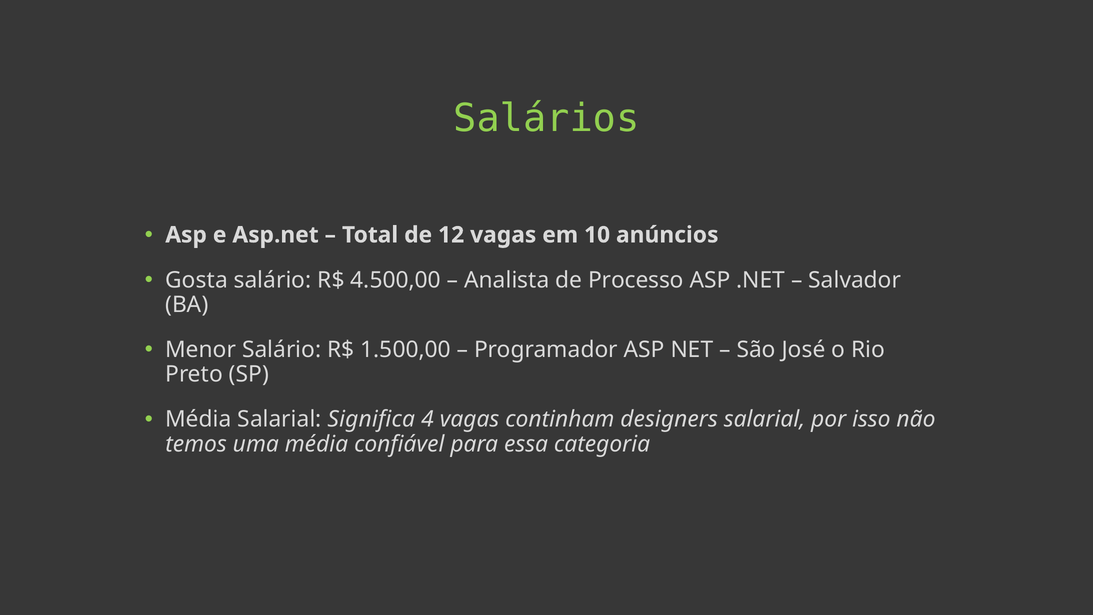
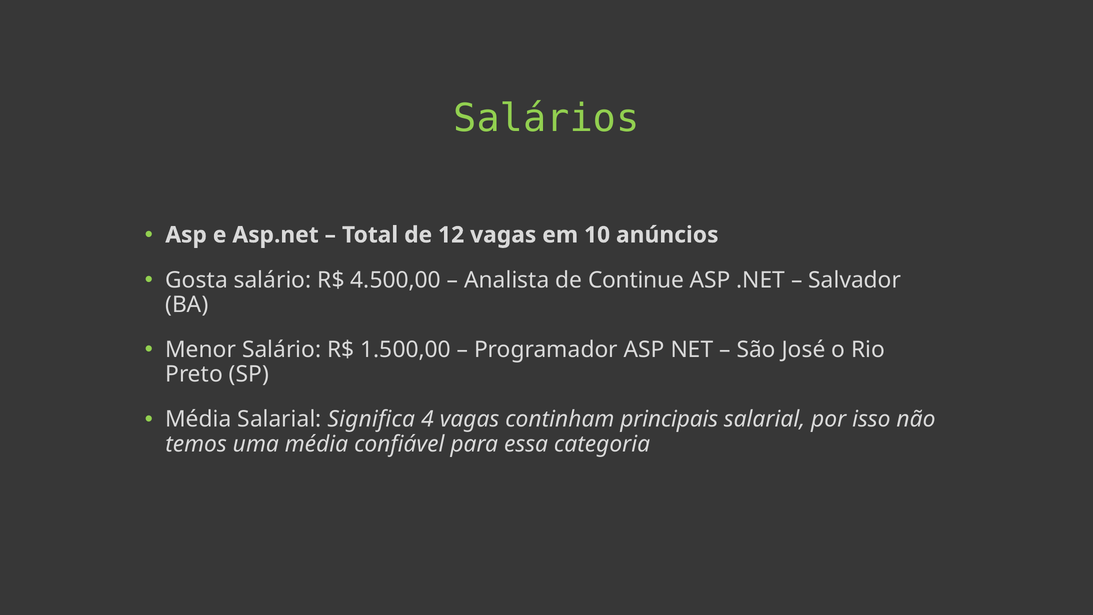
Processo: Processo -> Continue
designers: designers -> principais
